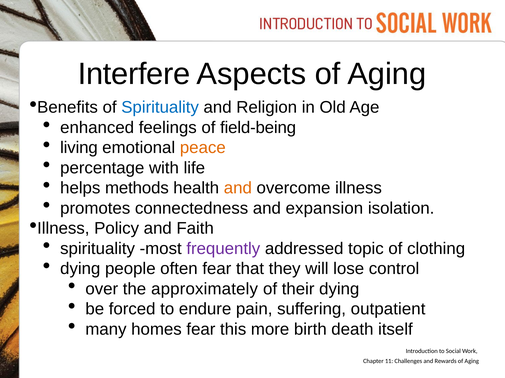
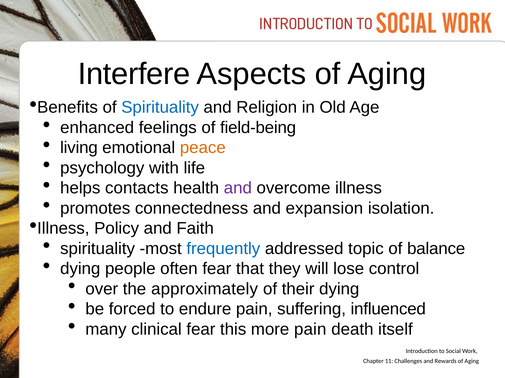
percentage: percentage -> psychology
methods: methods -> contacts
and at (238, 188) colour: orange -> purple
frequently colour: purple -> blue
clothing: clothing -> balance
outpatient: outpatient -> influenced
homes: homes -> clinical
more birth: birth -> pain
